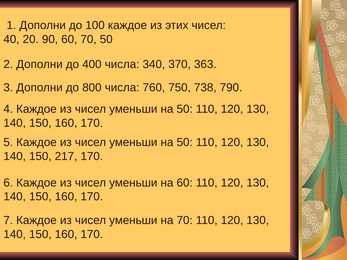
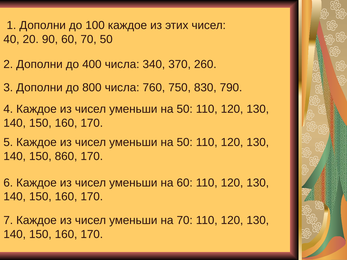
363: 363 -> 260
738: 738 -> 830
217: 217 -> 860
